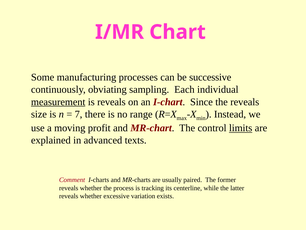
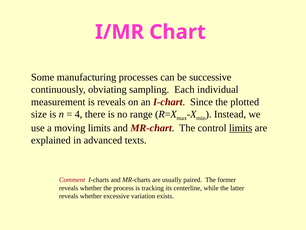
measurement underline: present -> none
the reveals: reveals -> plotted
7: 7 -> 4
moving profit: profit -> limits
